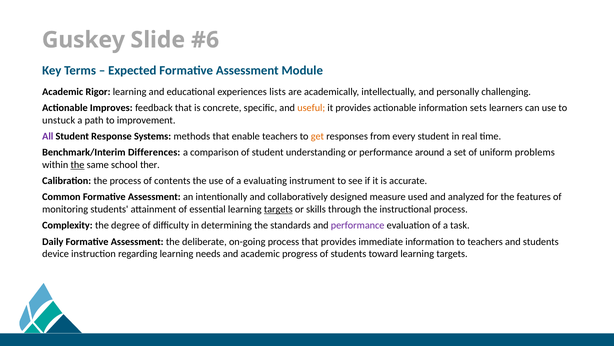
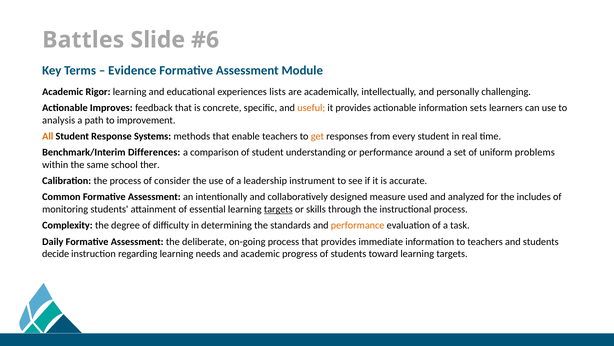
Guskey: Guskey -> Battles
Expected: Expected -> Evidence
unstuck: unstuck -> analysis
All colour: purple -> orange
the at (77, 165) underline: present -> none
contents: contents -> consider
evaluating: evaluating -> leadership
features: features -> includes
performance at (358, 225) colour: purple -> orange
device: device -> decide
